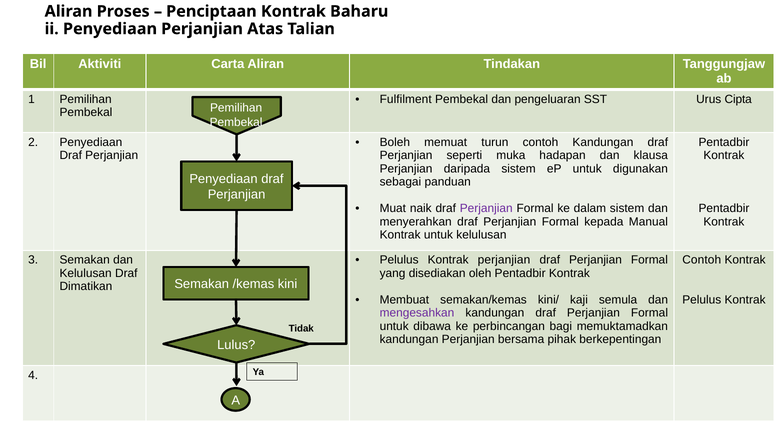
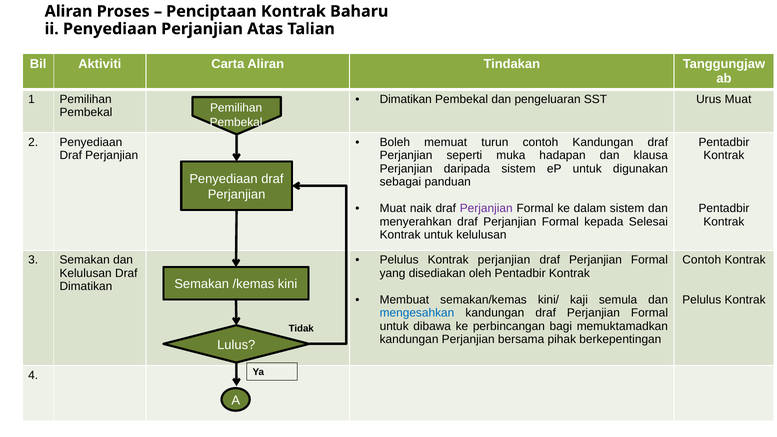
Fulfilment at (406, 99): Fulfilment -> Dimatikan
Urus Cipta: Cipta -> Muat
Manual: Manual -> Selesai
mengesahkan colour: purple -> blue
